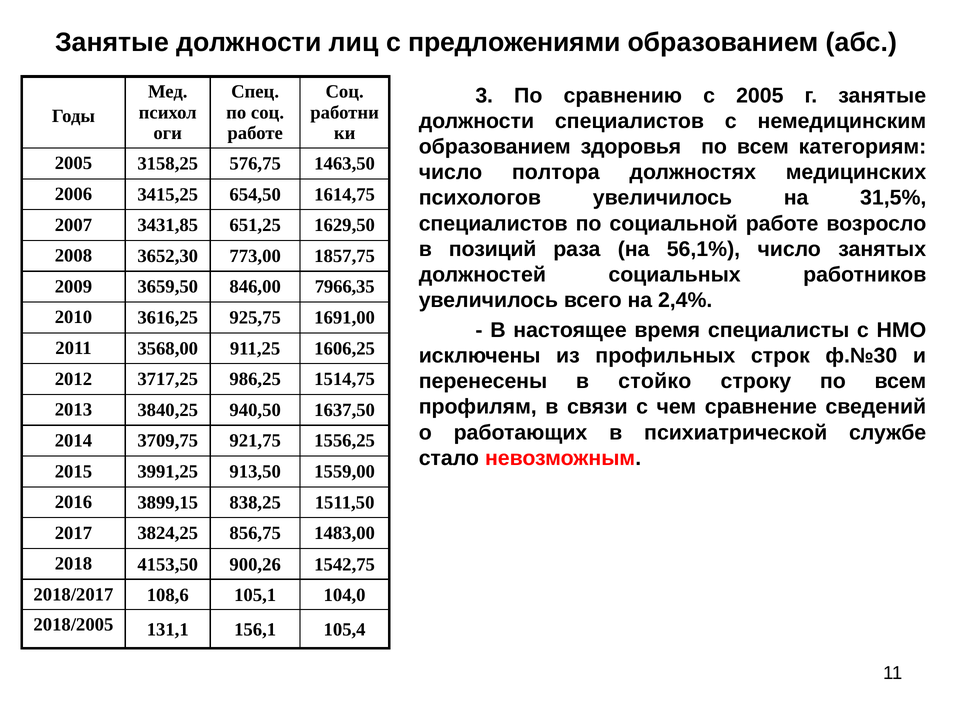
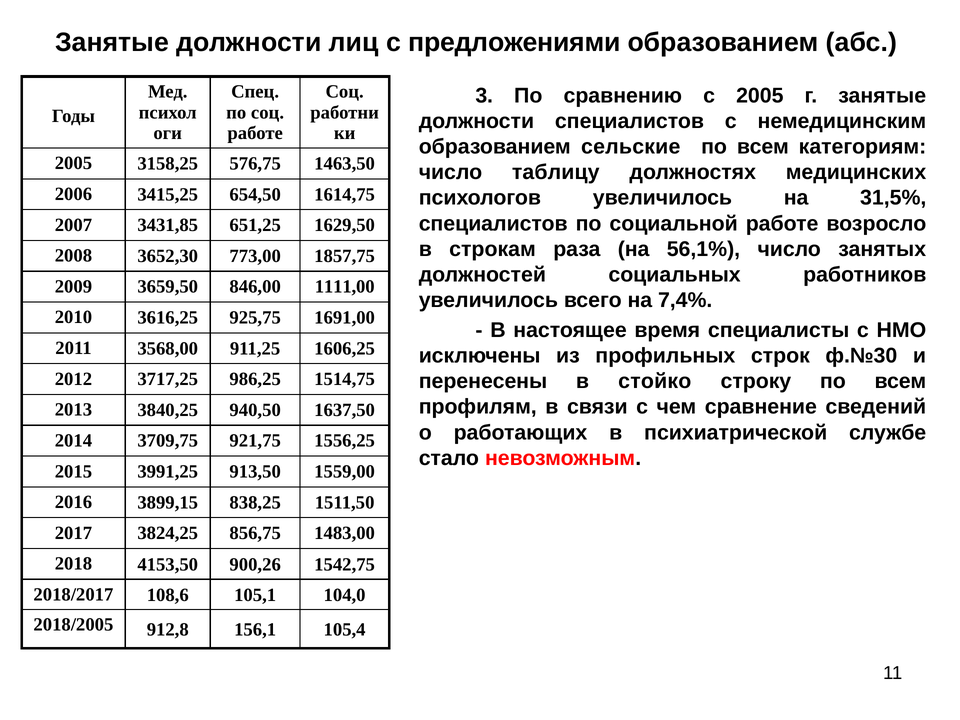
здоровья: здоровья -> сельские
полтора: полтора -> таблицу
позиций: позиций -> строкам
7966,35: 7966,35 -> 1111,00
2,4%: 2,4% -> 7,4%
131,1: 131,1 -> 912,8
